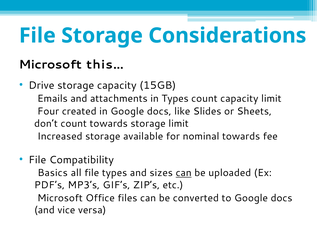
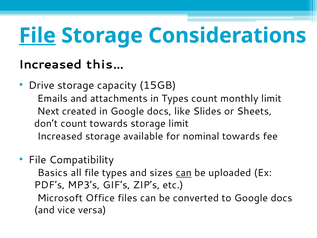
File at (37, 36) underline: none -> present
Microsoft at (50, 65): Microsoft -> Increased
count capacity: capacity -> monthly
Four: Four -> Next
